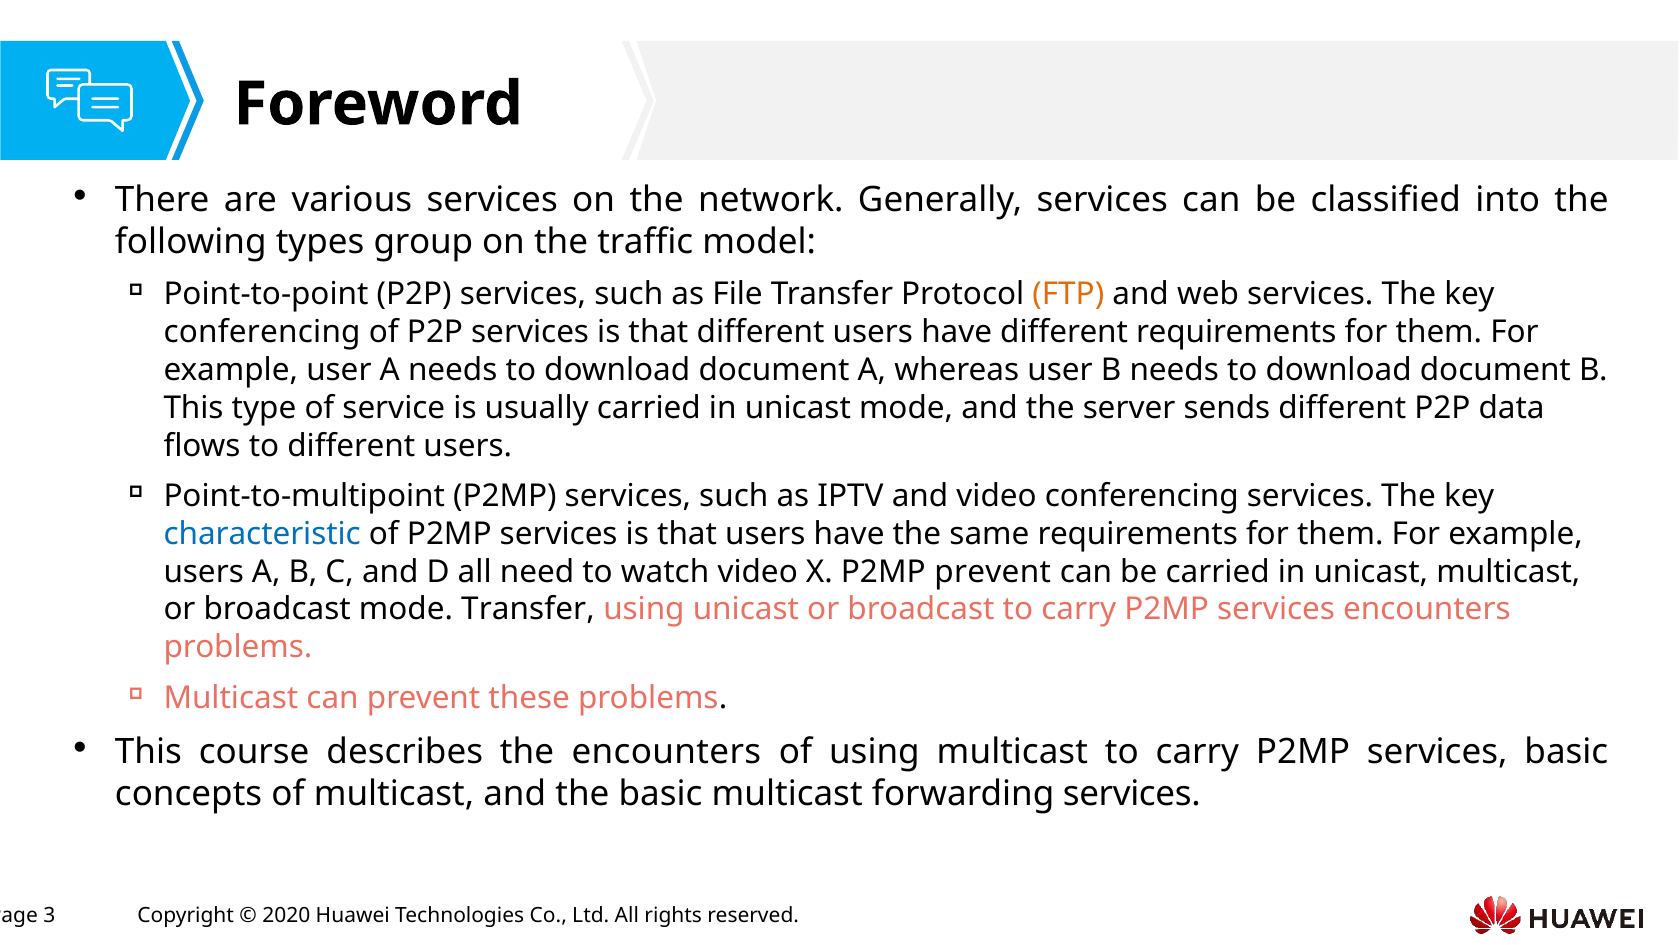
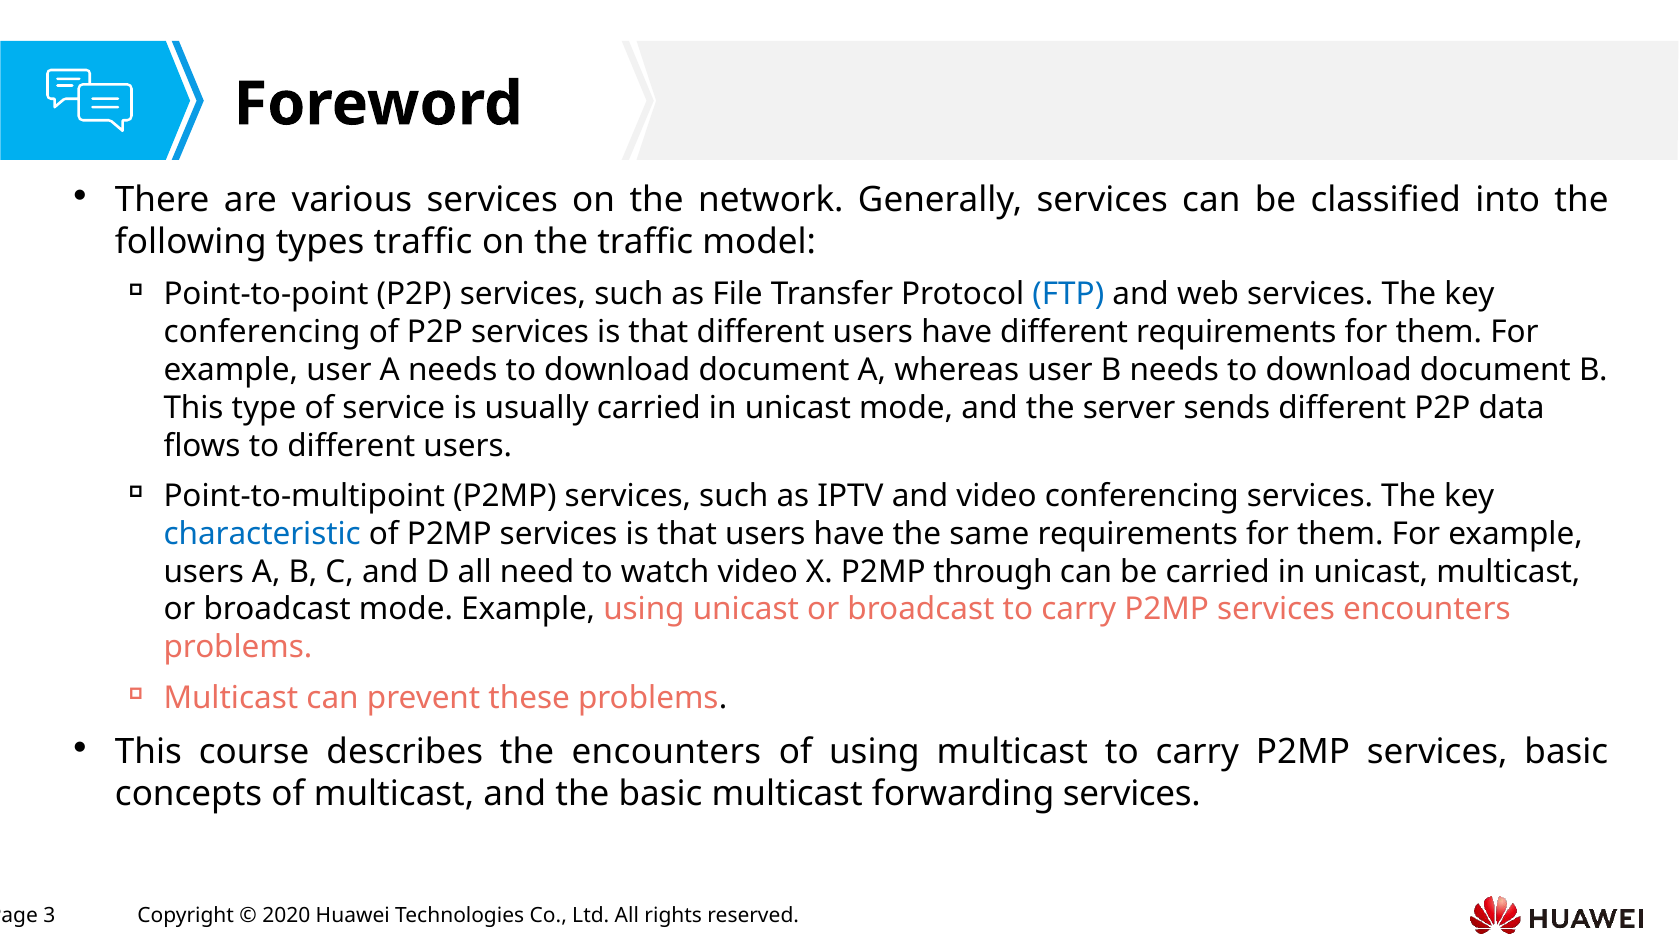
types group: group -> traffic
FTP colour: orange -> blue
P2MP prevent: prevent -> through
mode Transfer: Transfer -> Example
